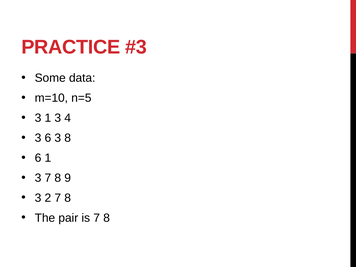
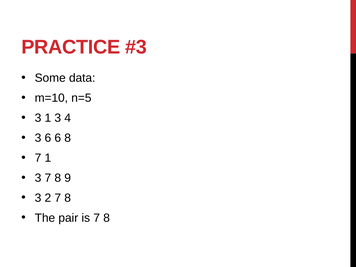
6 3: 3 -> 6
6 at (38, 158): 6 -> 7
